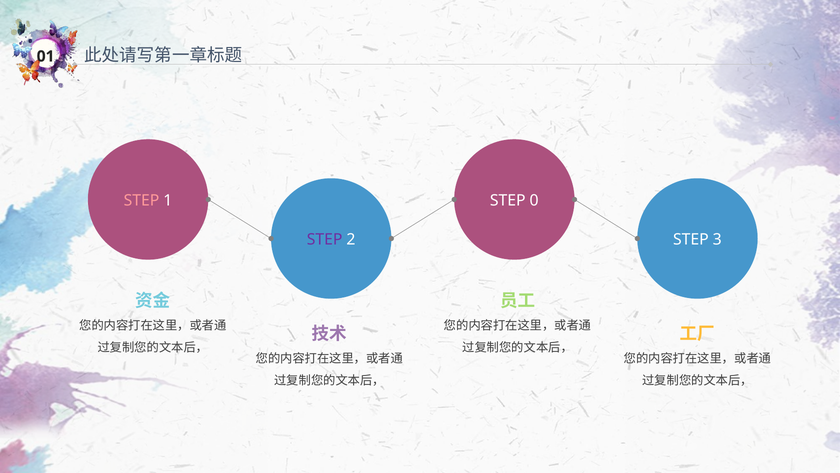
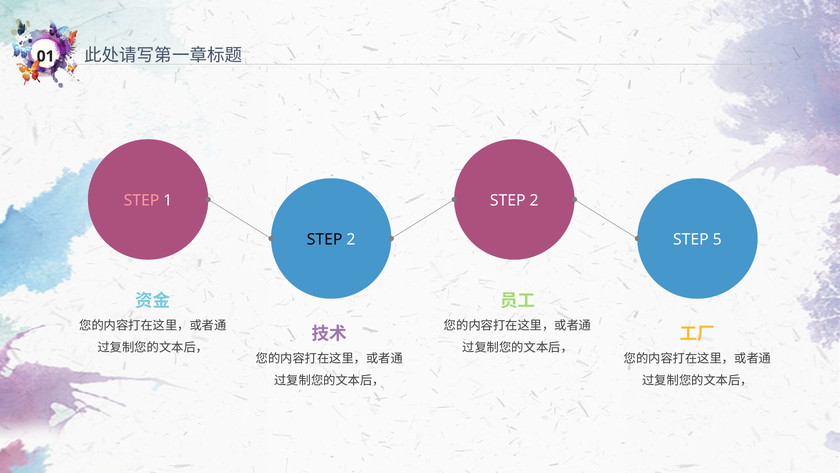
0 at (534, 200): 0 -> 2
STEP at (325, 239) colour: purple -> black
3: 3 -> 5
